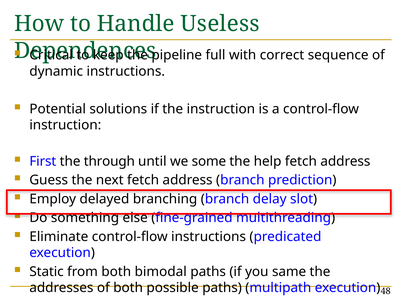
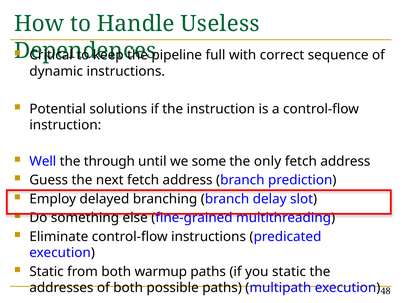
First: First -> Well
help: help -> only
bimodal: bimodal -> warmup
you same: same -> static
